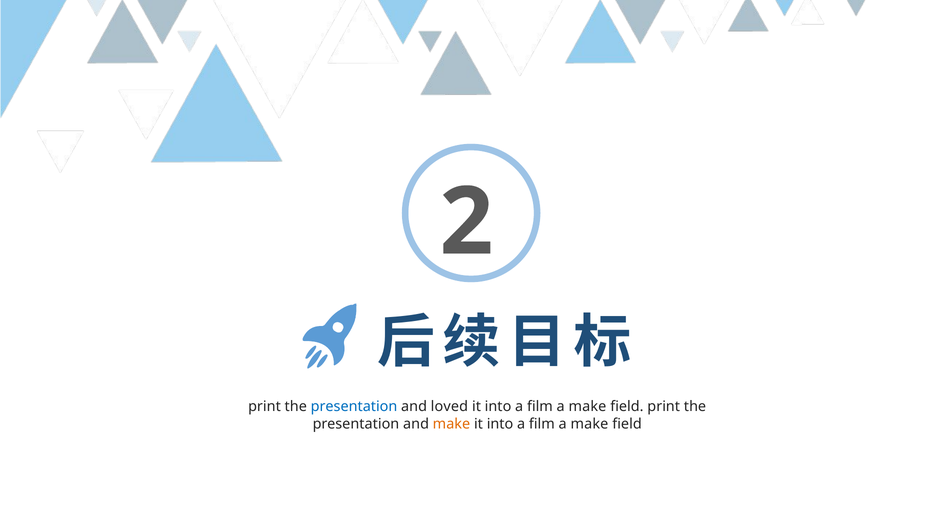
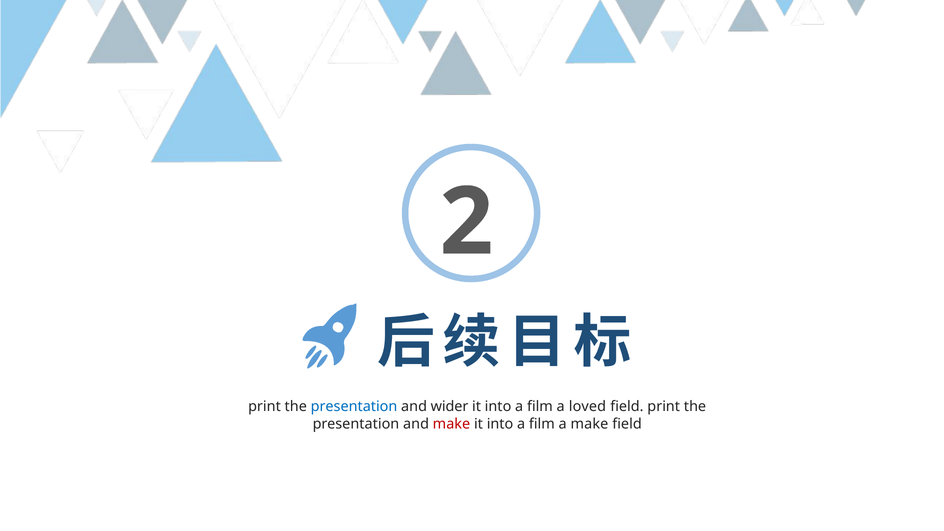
loved: loved -> wider
make at (587, 406): make -> loved
make at (451, 424) colour: orange -> red
